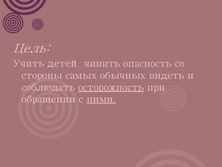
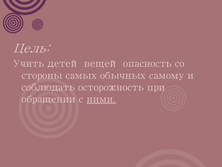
чинить: чинить -> вещей
видеть: видеть -> самому
осторожность underline: present -> none
